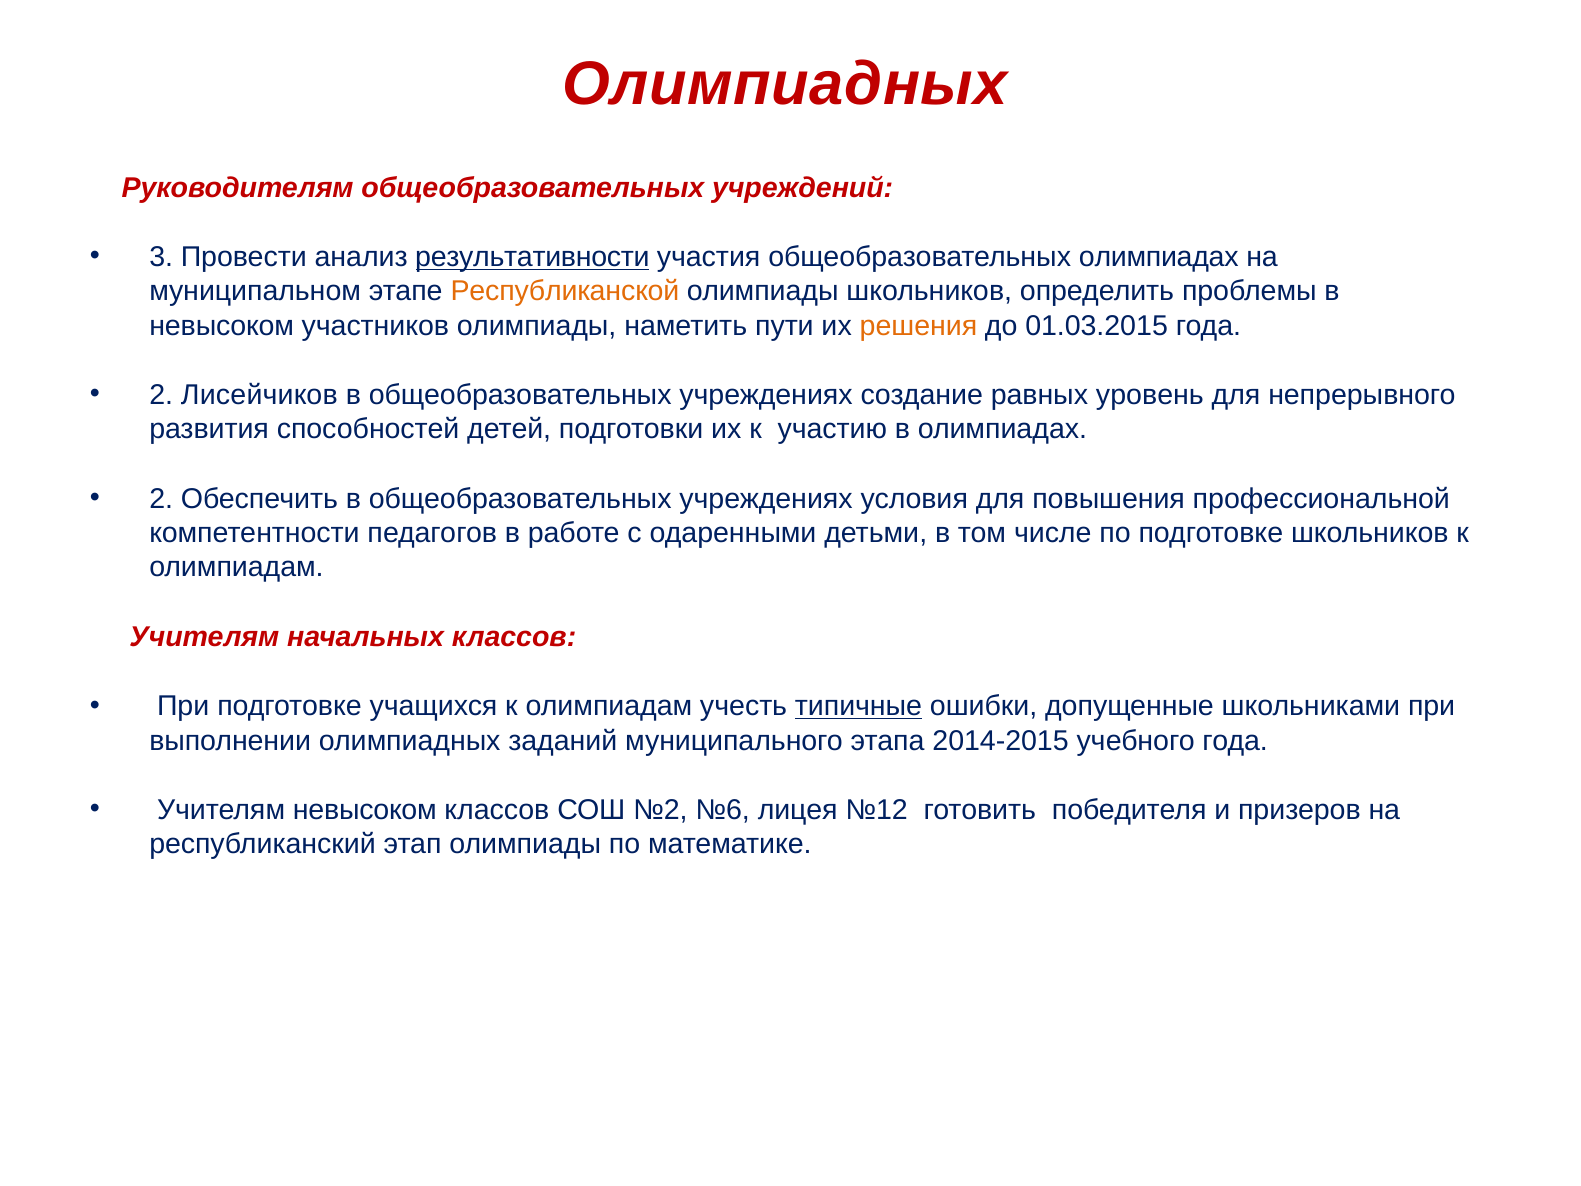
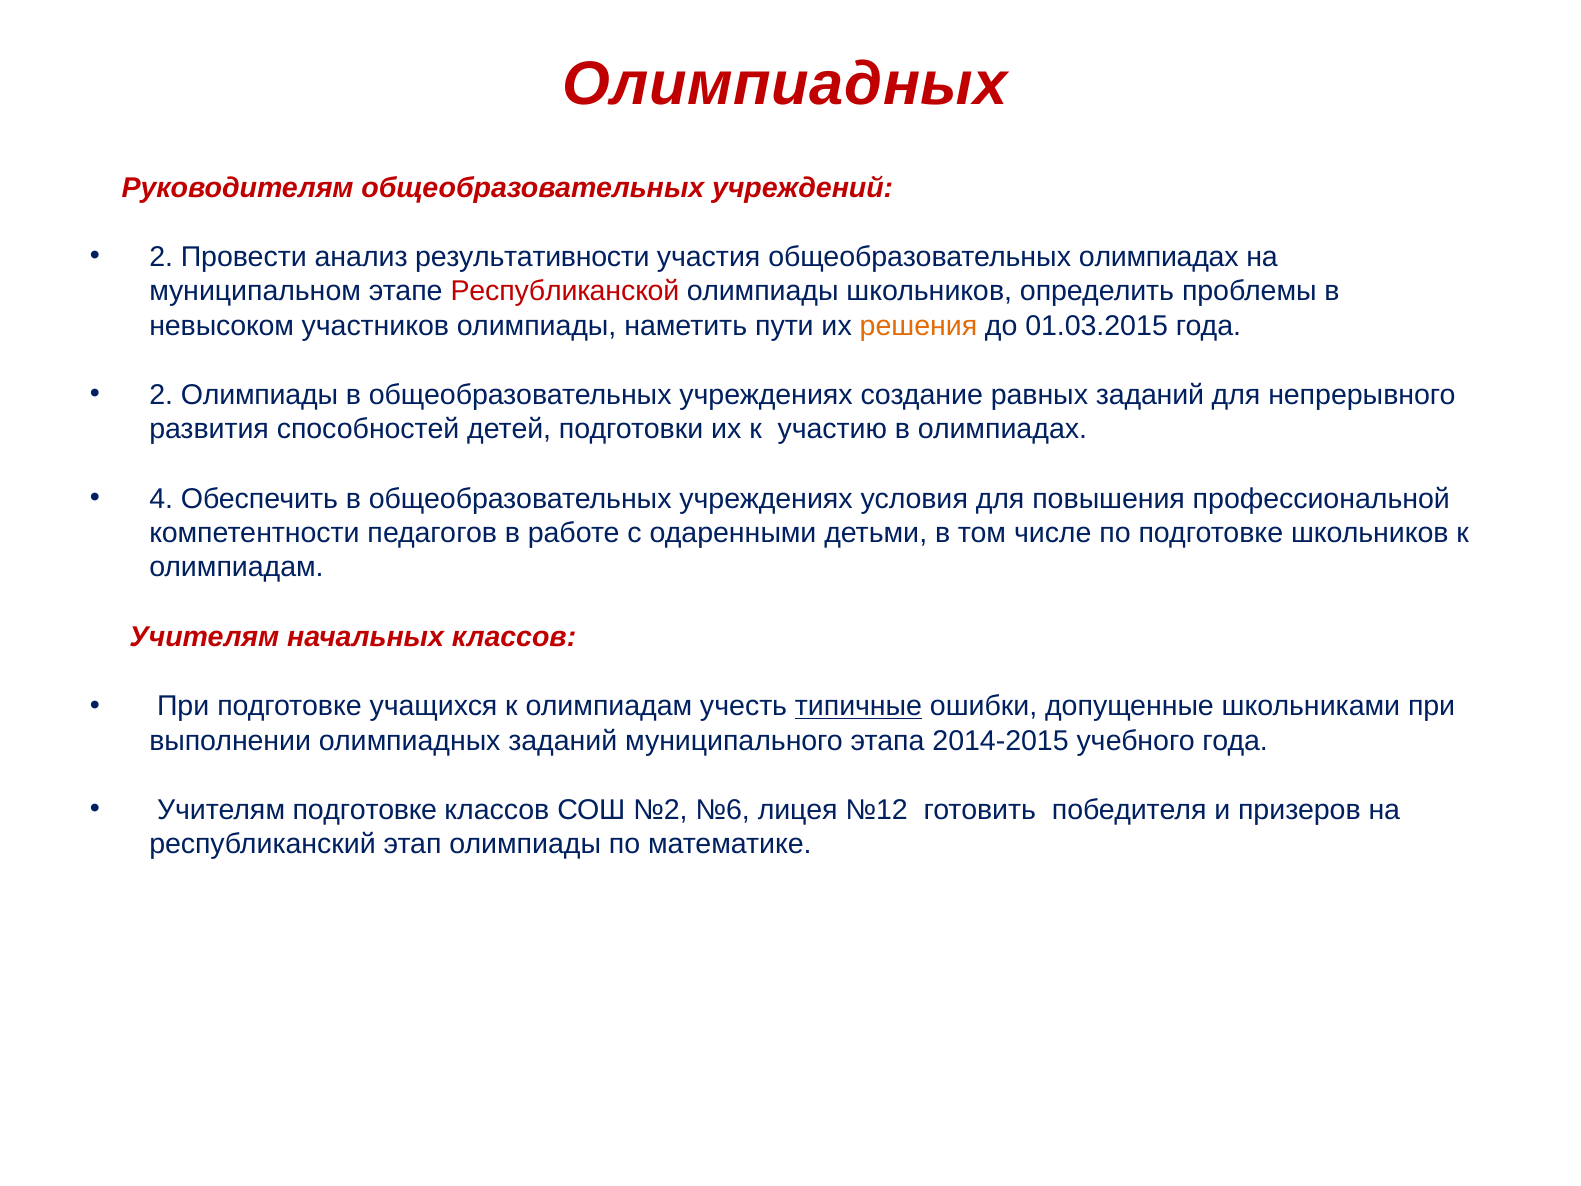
3 at (161, 257): 3 -> 2
результативности underline: present -> none
Республиканской colour: orange -> red
2 Лисейчиков: Лисейчиков -> Олимпиады
равных уровень: уровень -> заданий
2 at (161, 499): 2 -> 4
Учителям невысоком: невысоком -> подготовке
